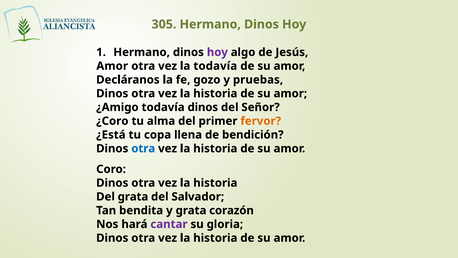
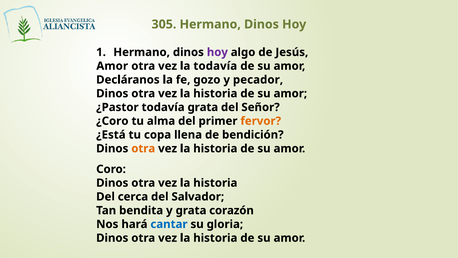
pruebas: pruebas -> pecador
¿Amigo: ¿Amigo -> ¿Pastor
todavía dinos: dinos -> grata
otra at (143, 148) colour: blue -> orange
Del grata: grata -> cerca
cantar colour: purple -> blue
